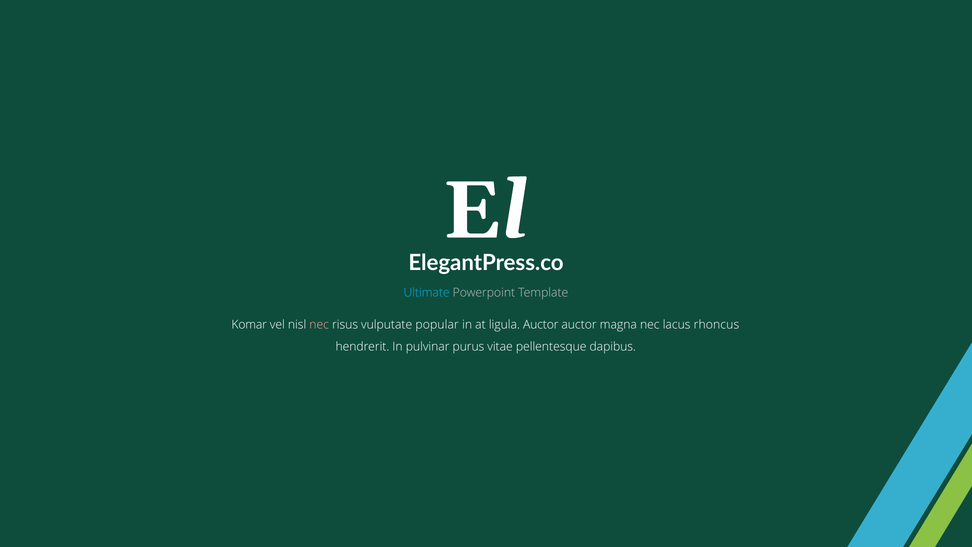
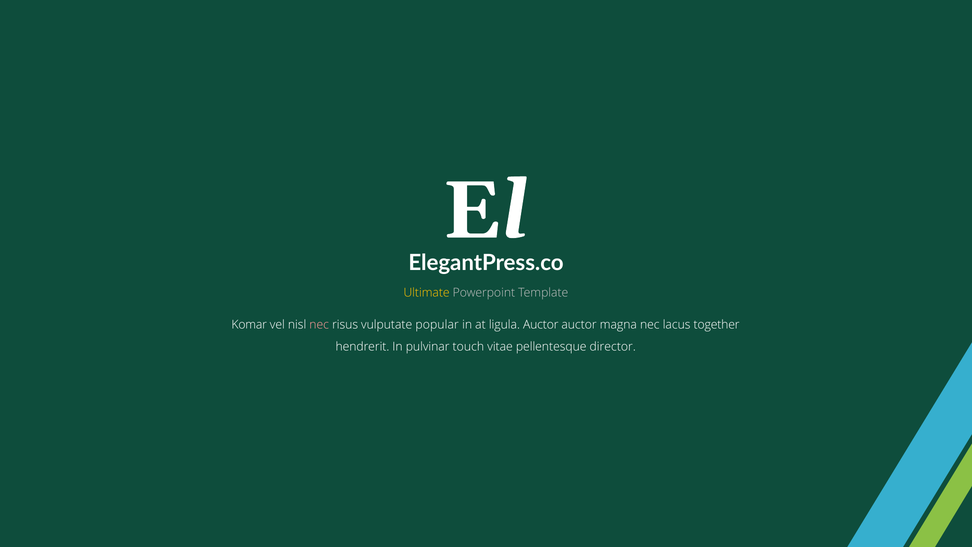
Ultimate colour: light blue -> yellow
rhoncus: rhoncus -> together
purus: purus -> touch
dapibus: dapibus -> director
